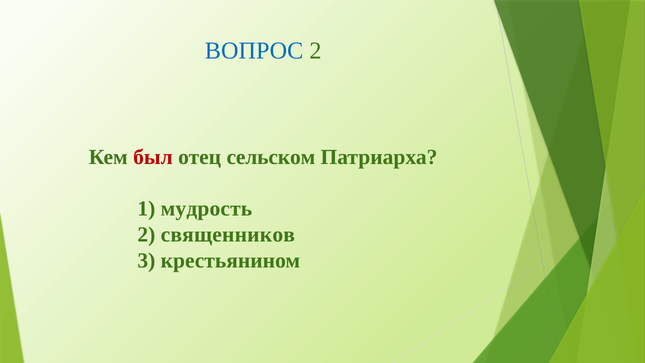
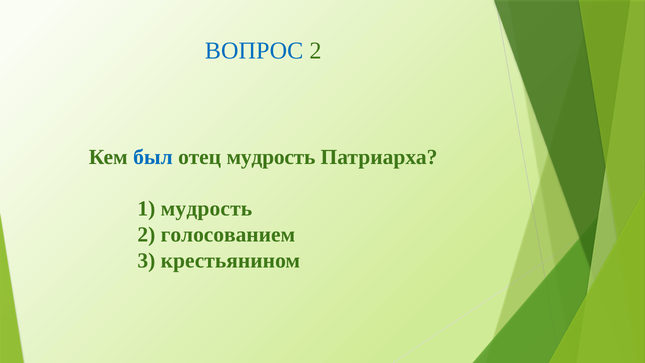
был colour: red -> blue
отец сельском: сельском -> мудрость
священников: священников -> голосованием
